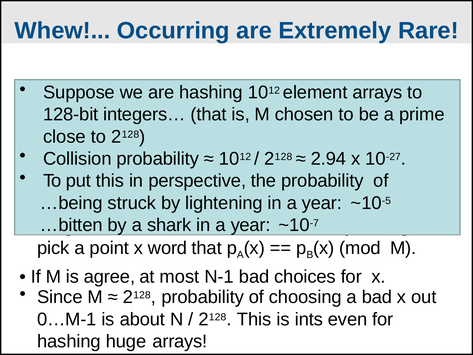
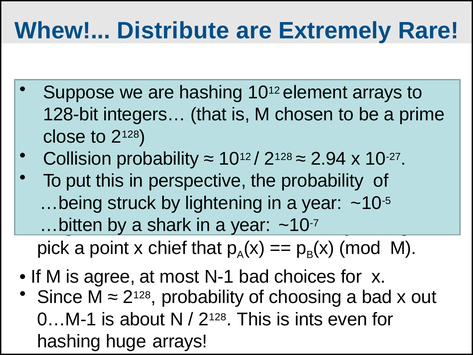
Occurring: Occurring -> Distribute
word: word -> chief
